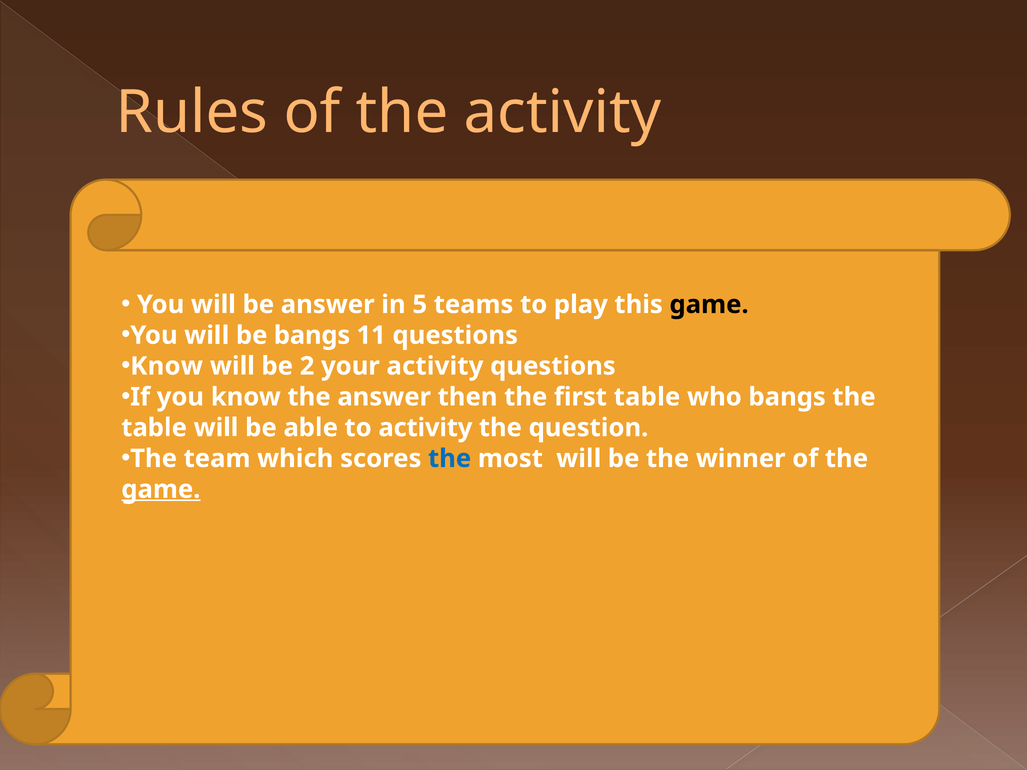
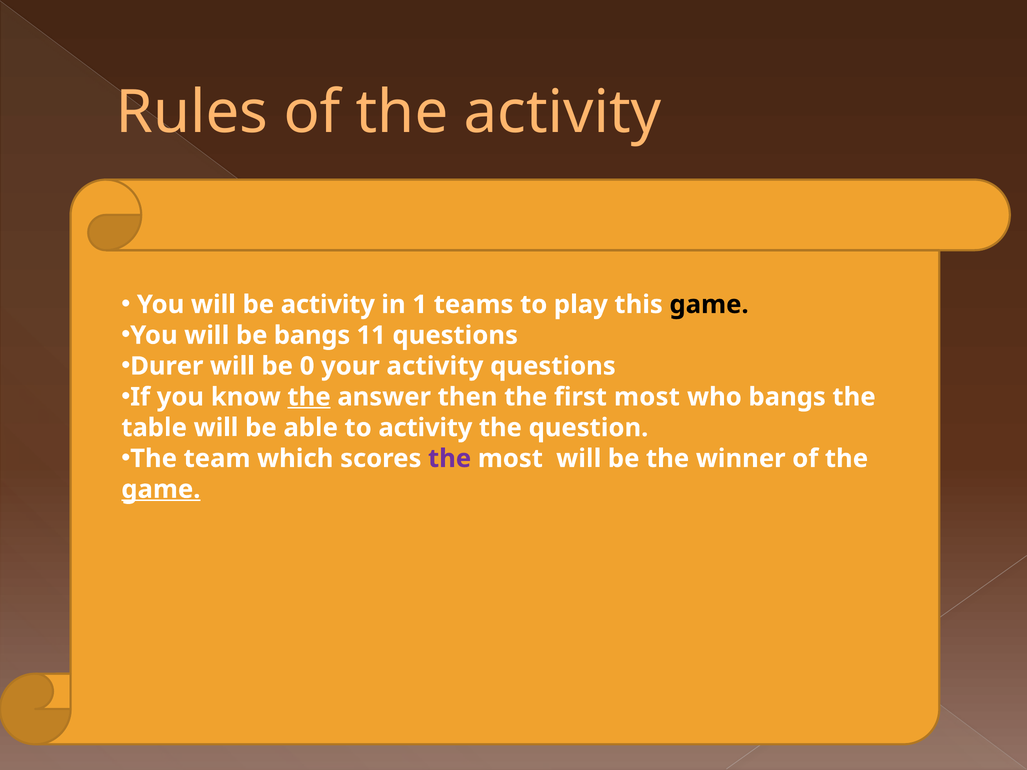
be answer: answer -> activity
5: 5 -> 1
Know at (167, 366): Know -> Durer
2: 2 -> 0
the at (309, 397) underline: none -> present
first table: table -> most
the at (450, 459) colour: blue -> purple
